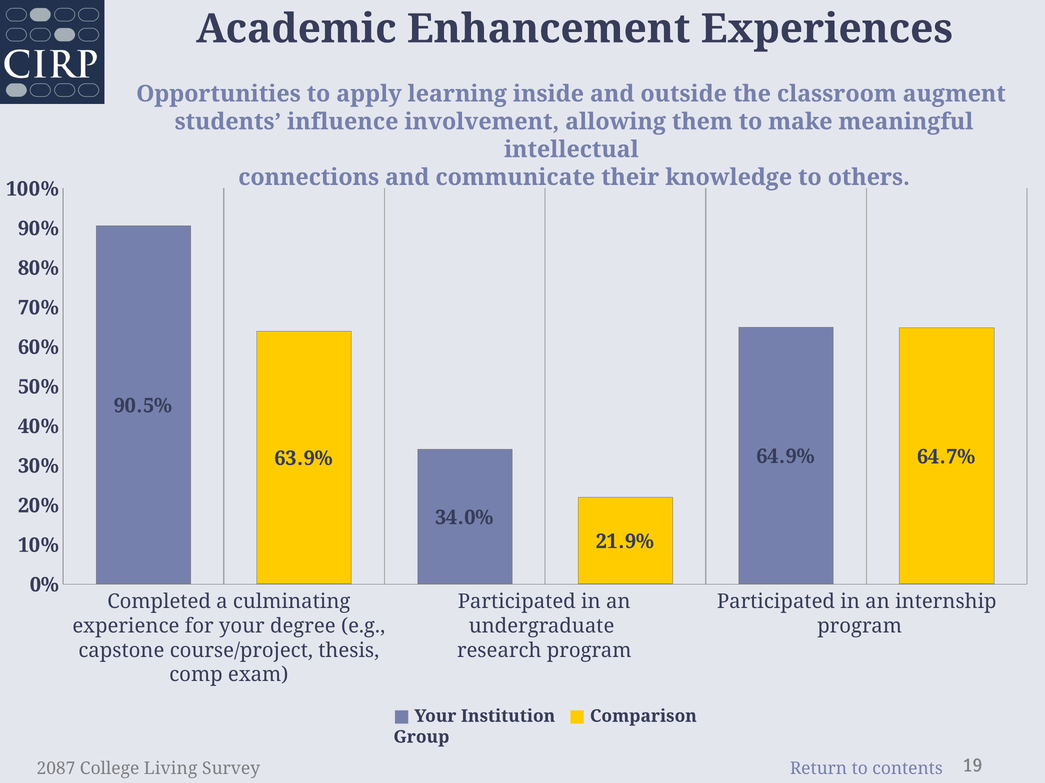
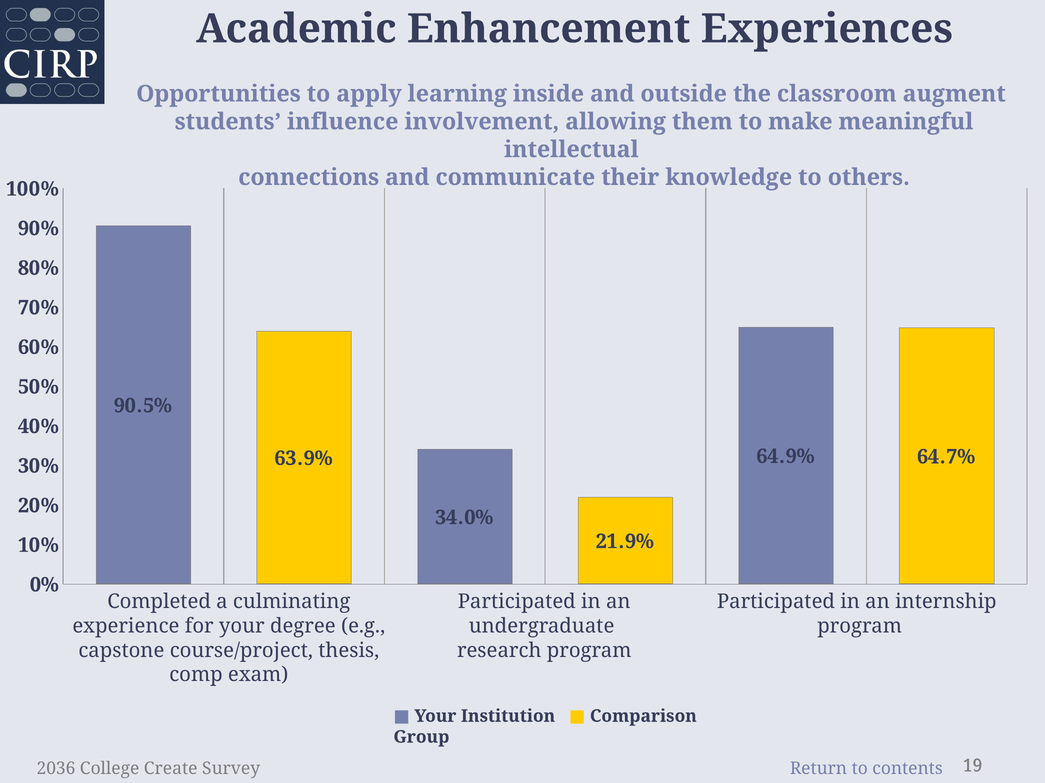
2087: 2087 -> 2036
Living: Living -> Create
